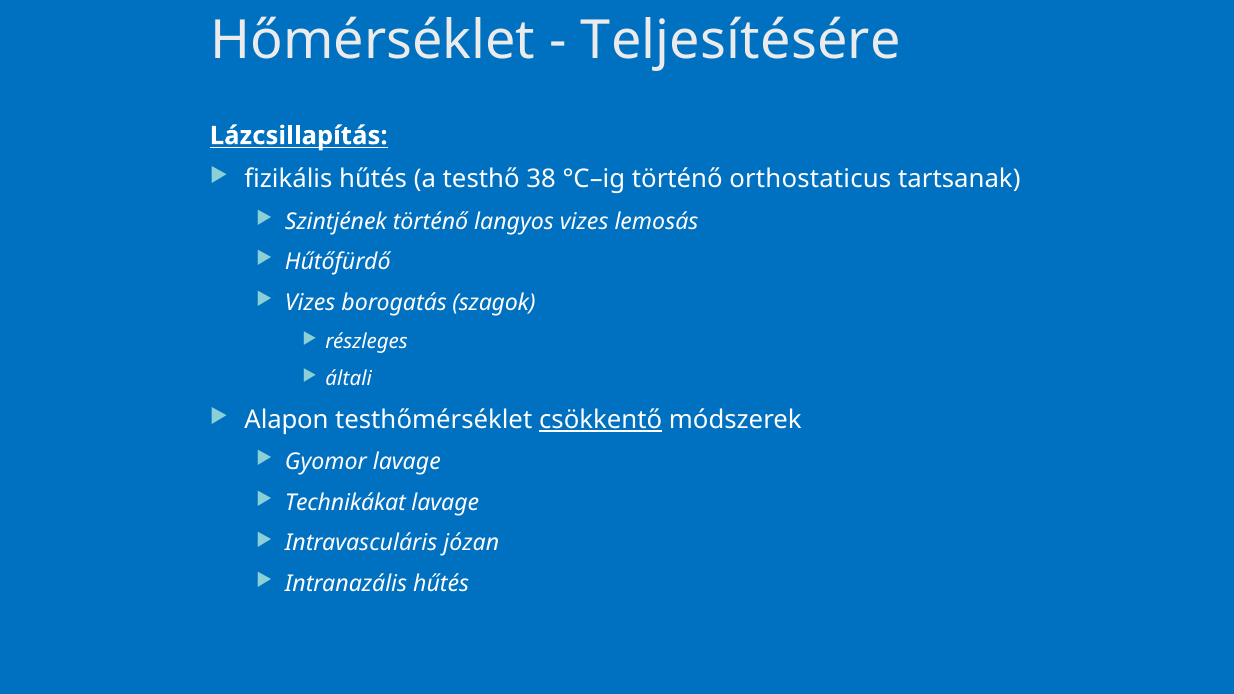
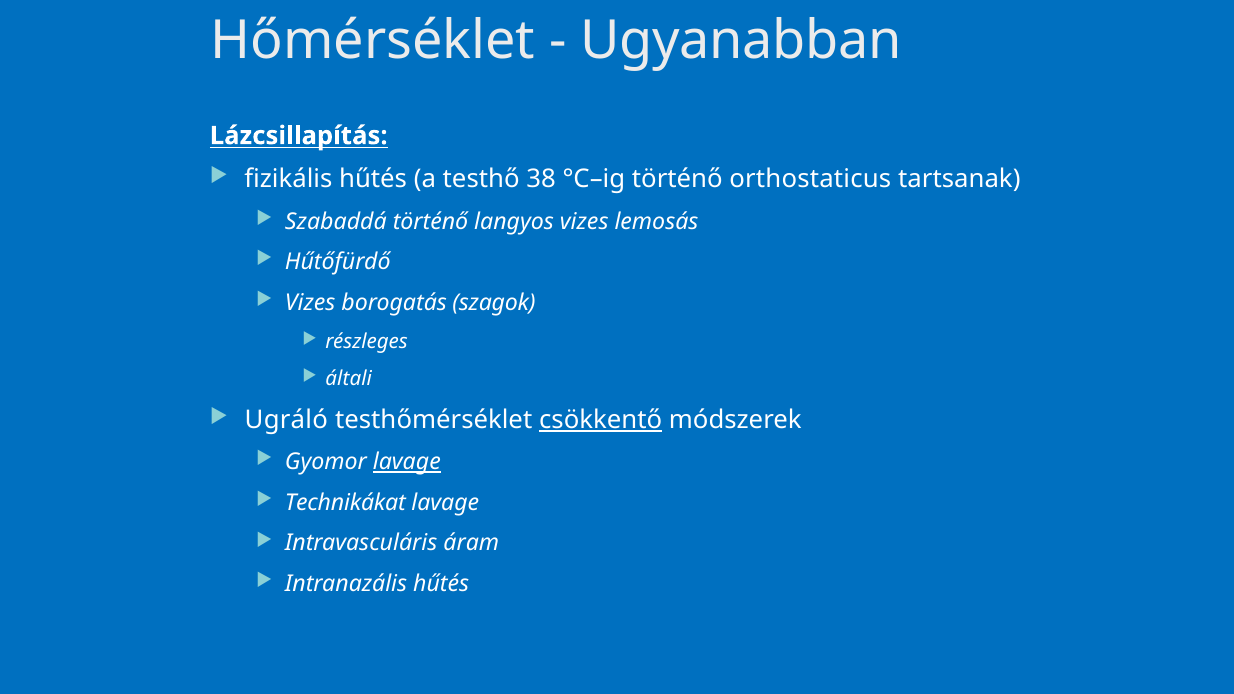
Teljesítésére: Teljesítésére -> Ugyanabban
Szintjének: Szintjének -> Szabaddá
Alapon: Alapon -> Ugráló
lavage at (407, 462) underline: none -> present
józan: józan -> áram
